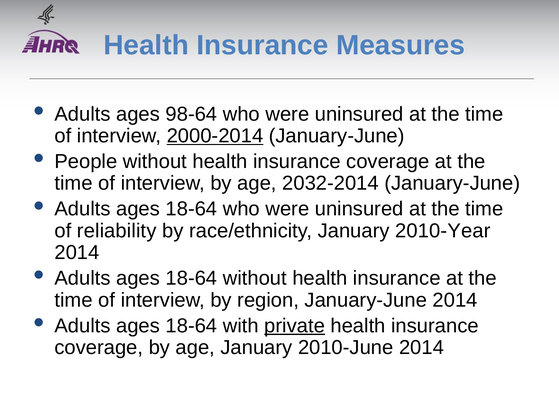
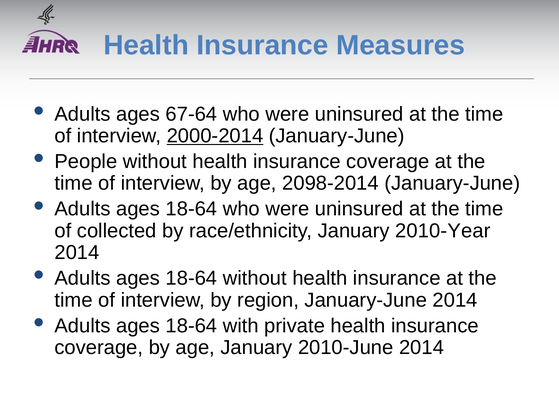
98-64: 98-64 -> 67-64
2032-2014: 2032-2014 -> 2098-2014
reliability: reliability -> collected
private underline: present -> none
